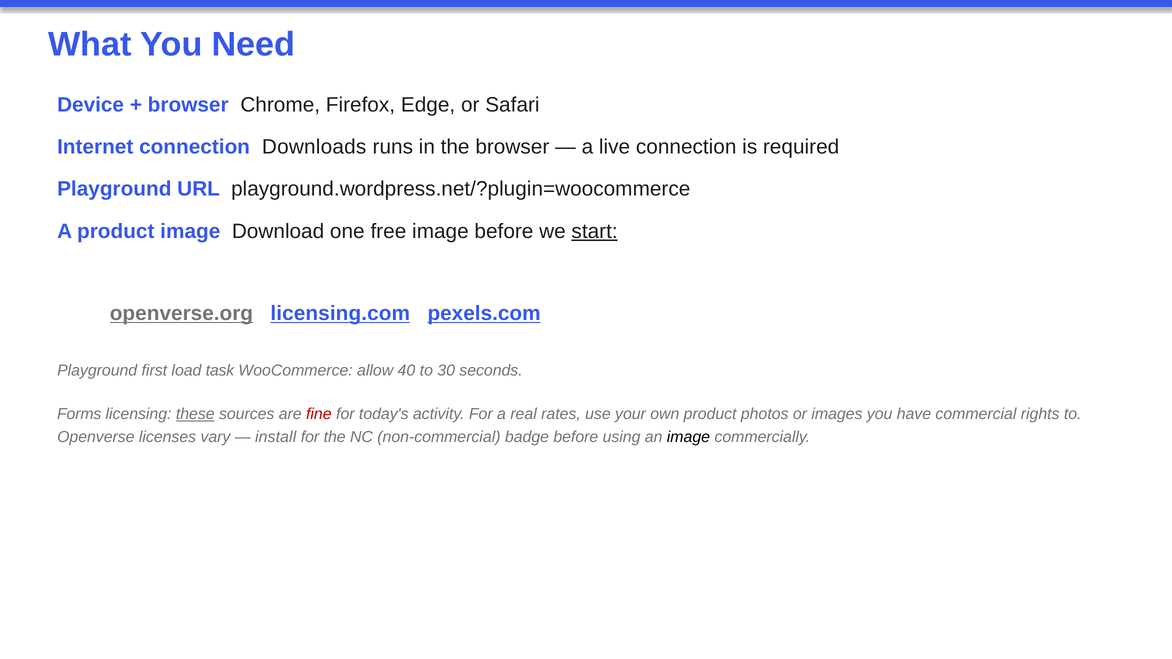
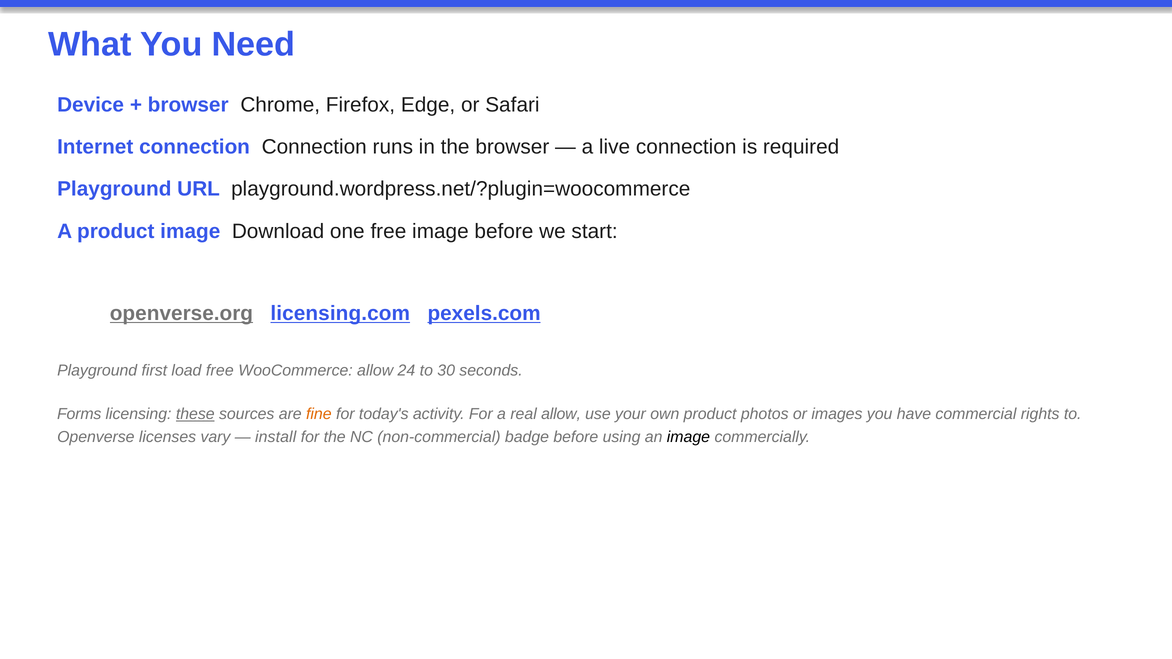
connection Downloads: Downloads -> Connection
start underline: present -> none
load task: task -> free
40: 40 -> 24
fine colour: red -> orange
real rates: rates -> allow
